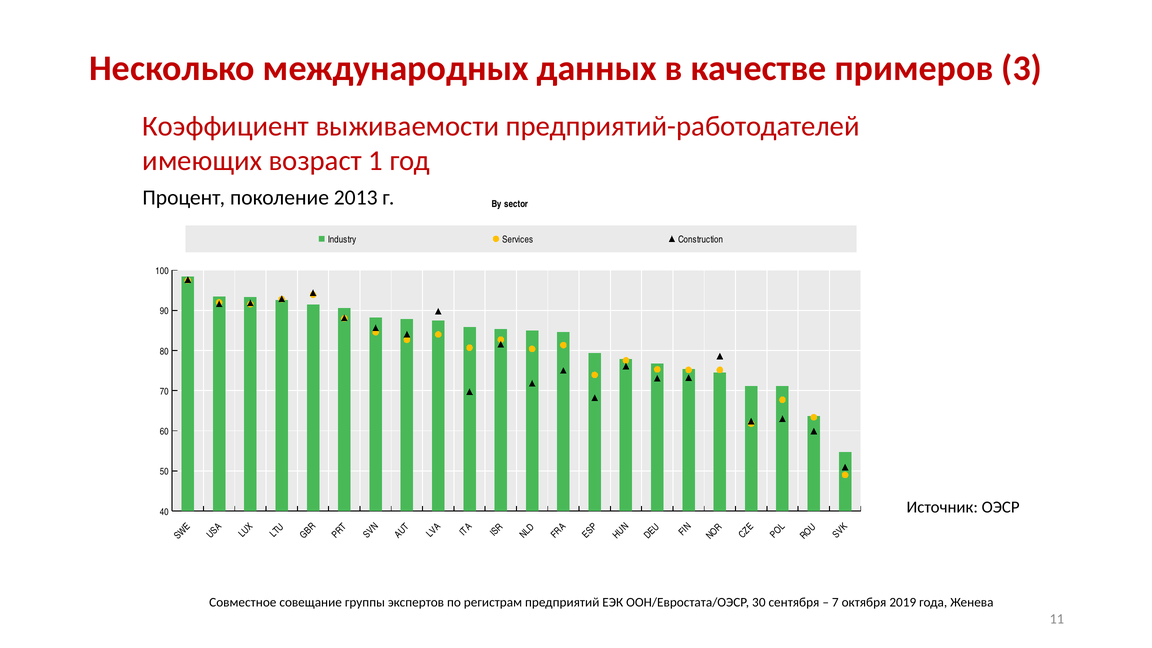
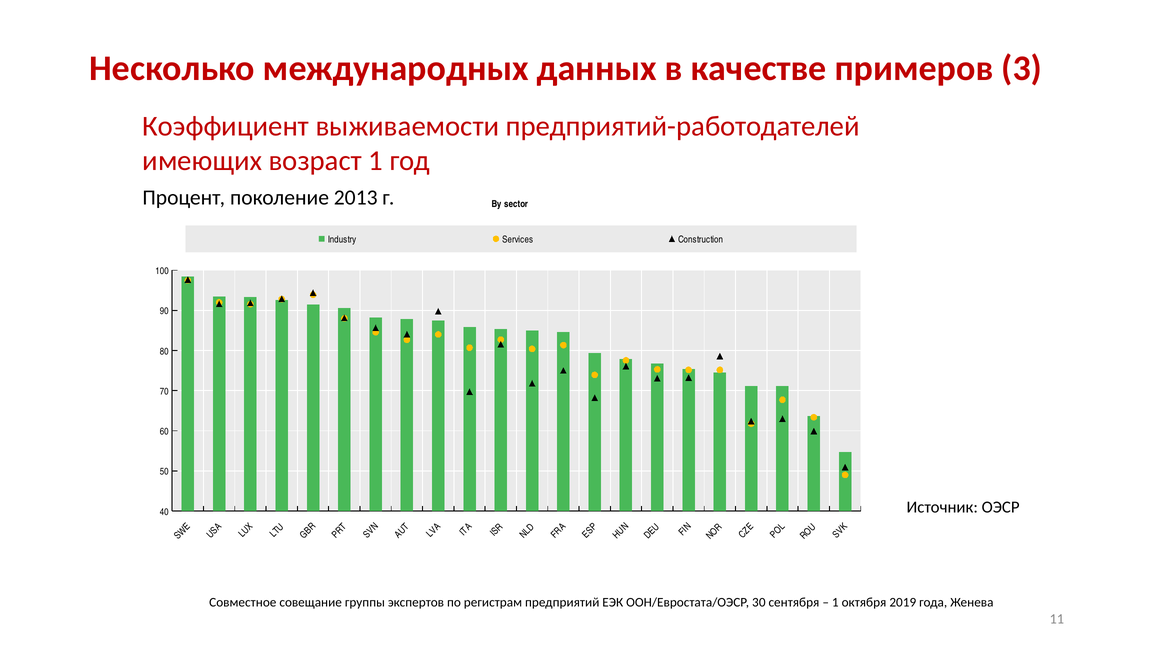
7 at (835, 603): 7 -> 1
